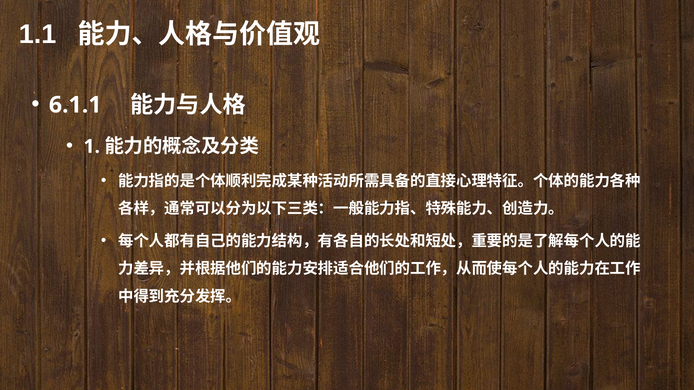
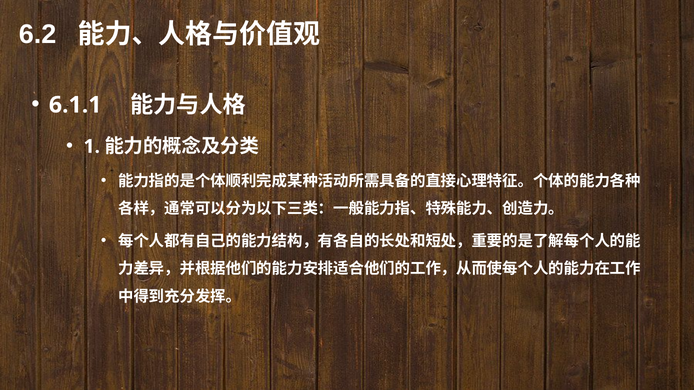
1.1: 1.1 -> 6.2
